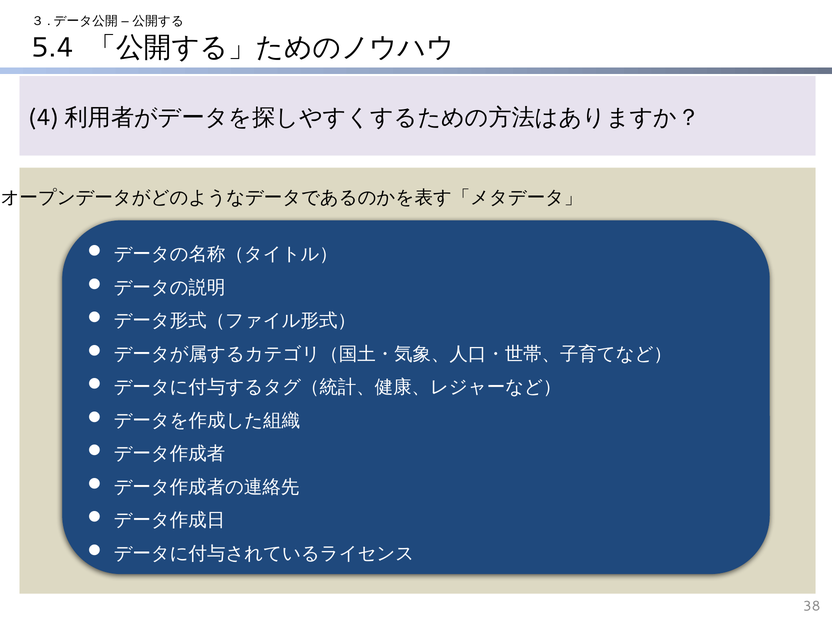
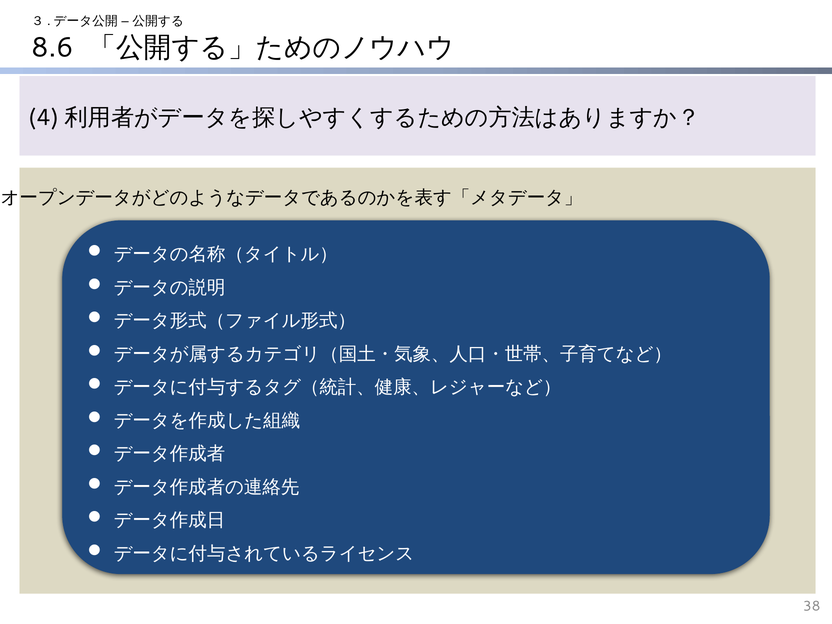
5.4: 5.4 -> 8.6
